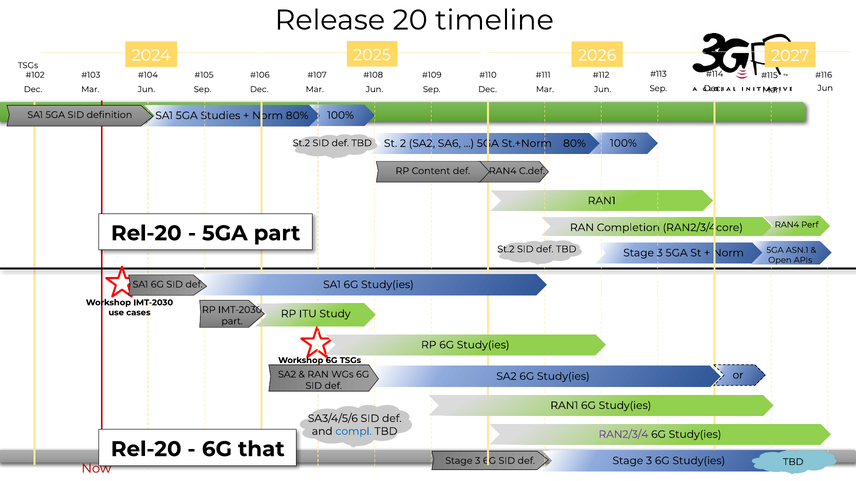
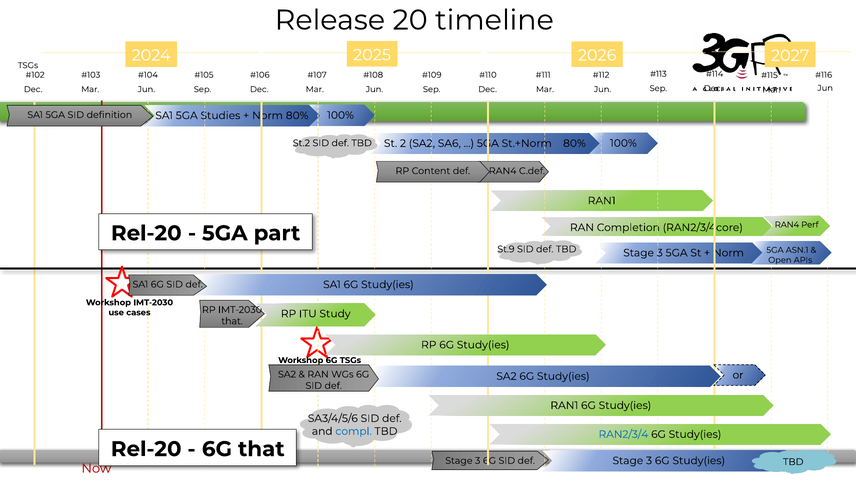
St.2 at (506, 249): St.2 -> St.9
part at (232, 321): part -> that
RAN2/3/4 colour: purple -> blue
